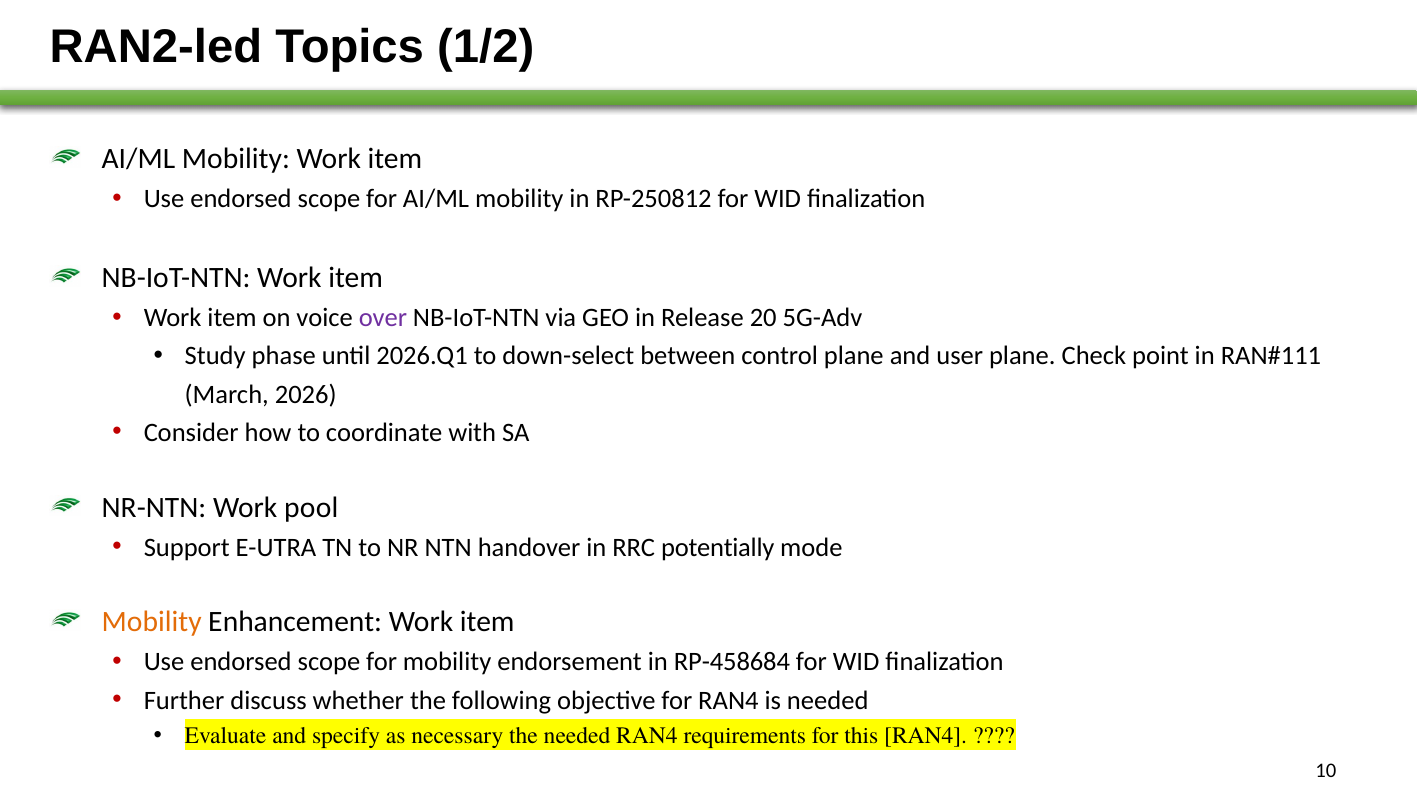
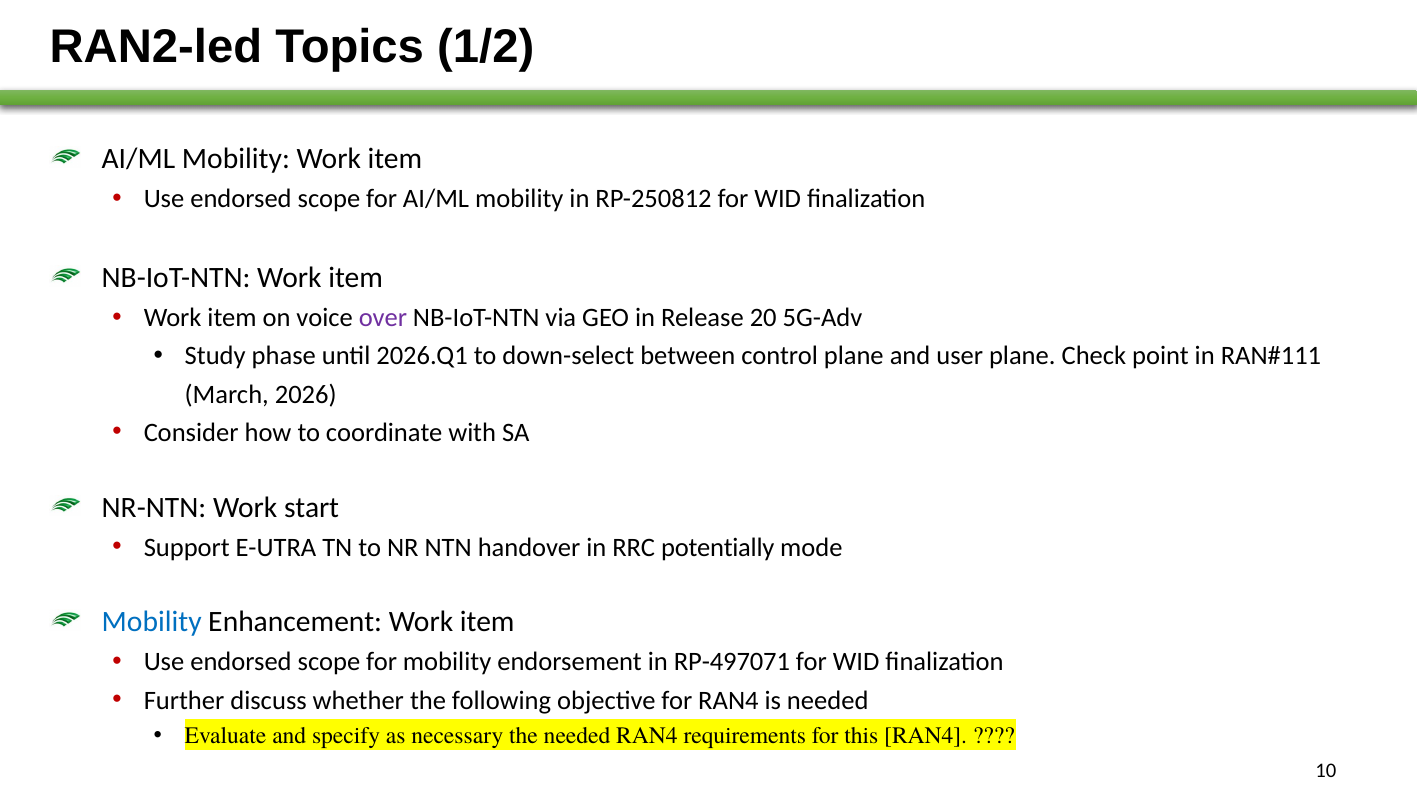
pool: pool -> start
Mobility at (152, 622) colour: orange -> blue
RP-458684: RP-458684 -> RP-497071
